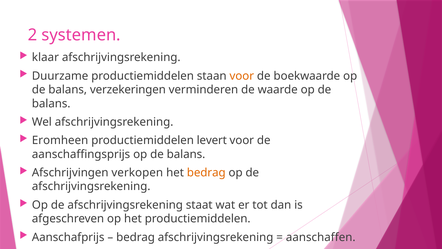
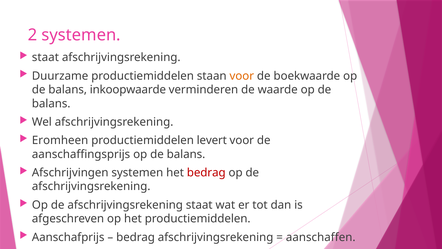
klaar at (45, 57): klaar -> staat
verzekeringen: verzekeringen -> inkoopwaarde
Afschrijvingen verkopen: verkopen -> systemen
bedrag at (206, 172) colour: orange -> red
